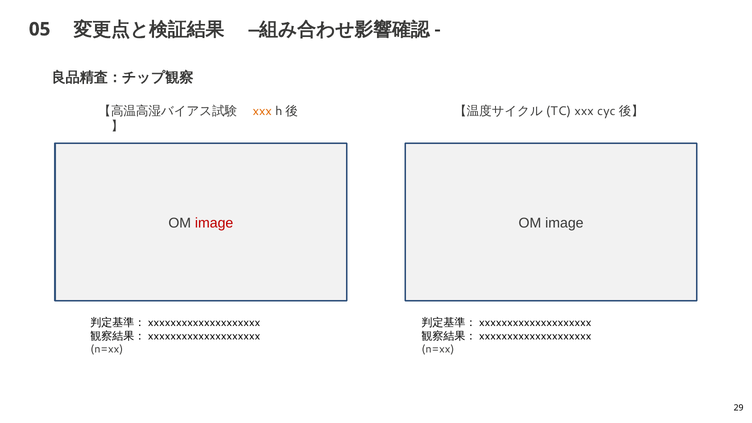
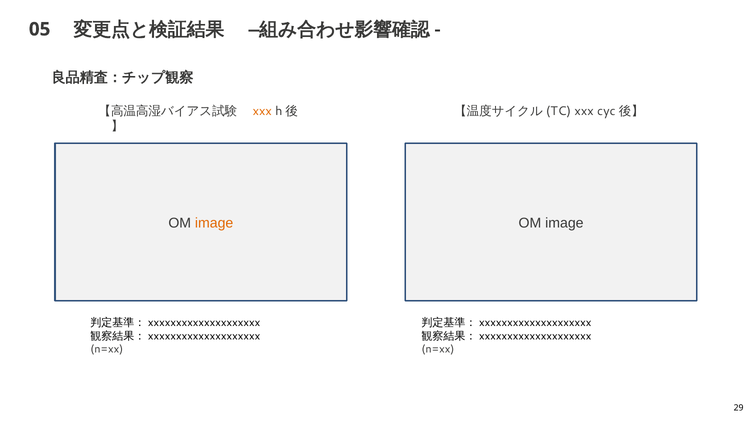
image at (214, 223) colour: red -> orange
